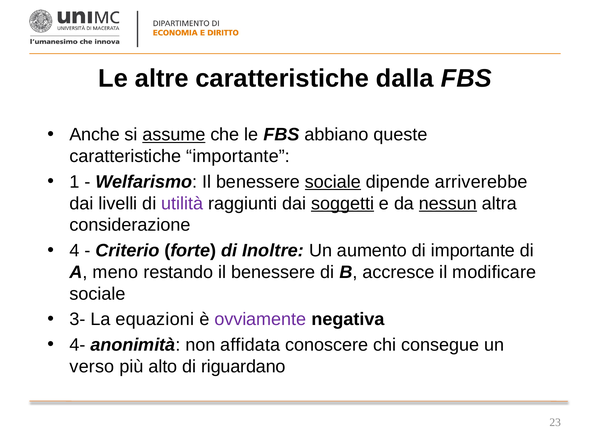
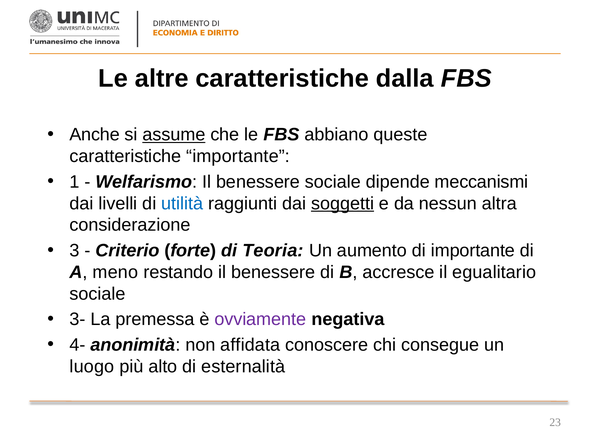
sociale at (333, 182) underline: present -> none
arriverebbe: arriverebbe -> meccanismi
utilità colour: purple -> blue
nessun underline: present -> none
4: 4 -> 3
Inoltre: Inoltre -> Teoria
modificare: modificare -> egualitario
equazioni: equazioni -> premessa
verso: verso -> luogo
riguardano: riguardano -> esternalità
